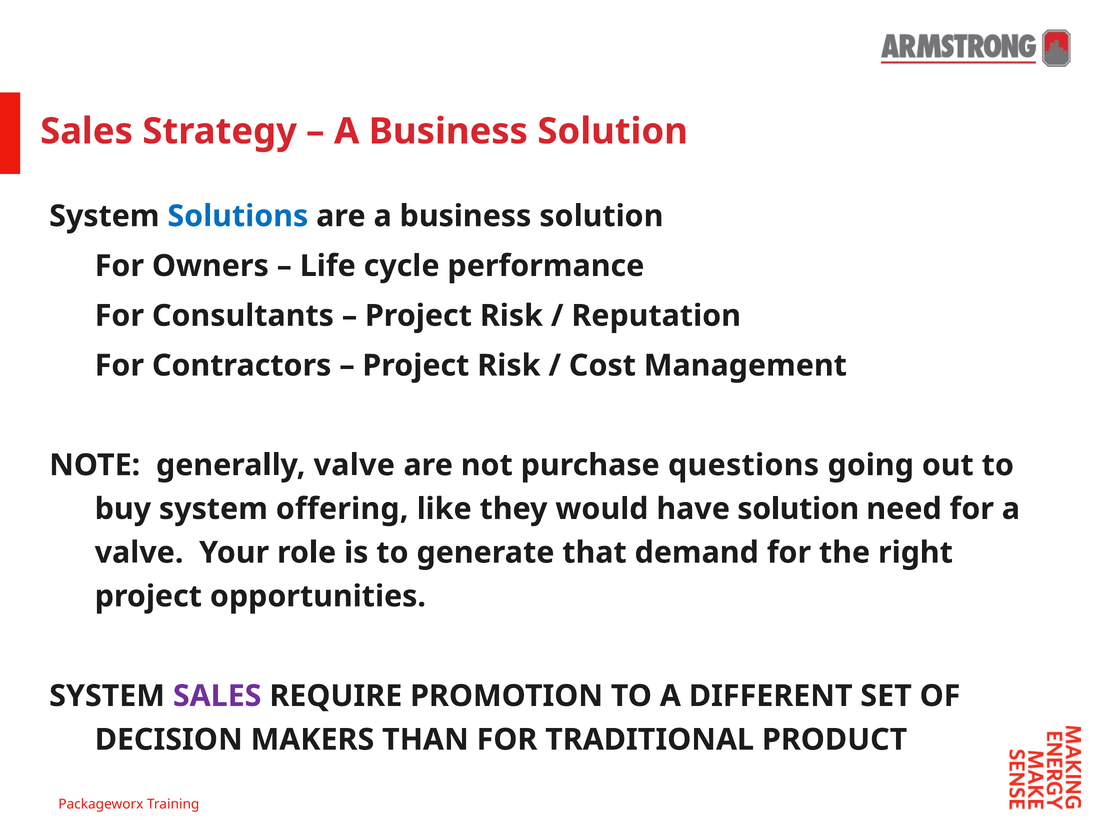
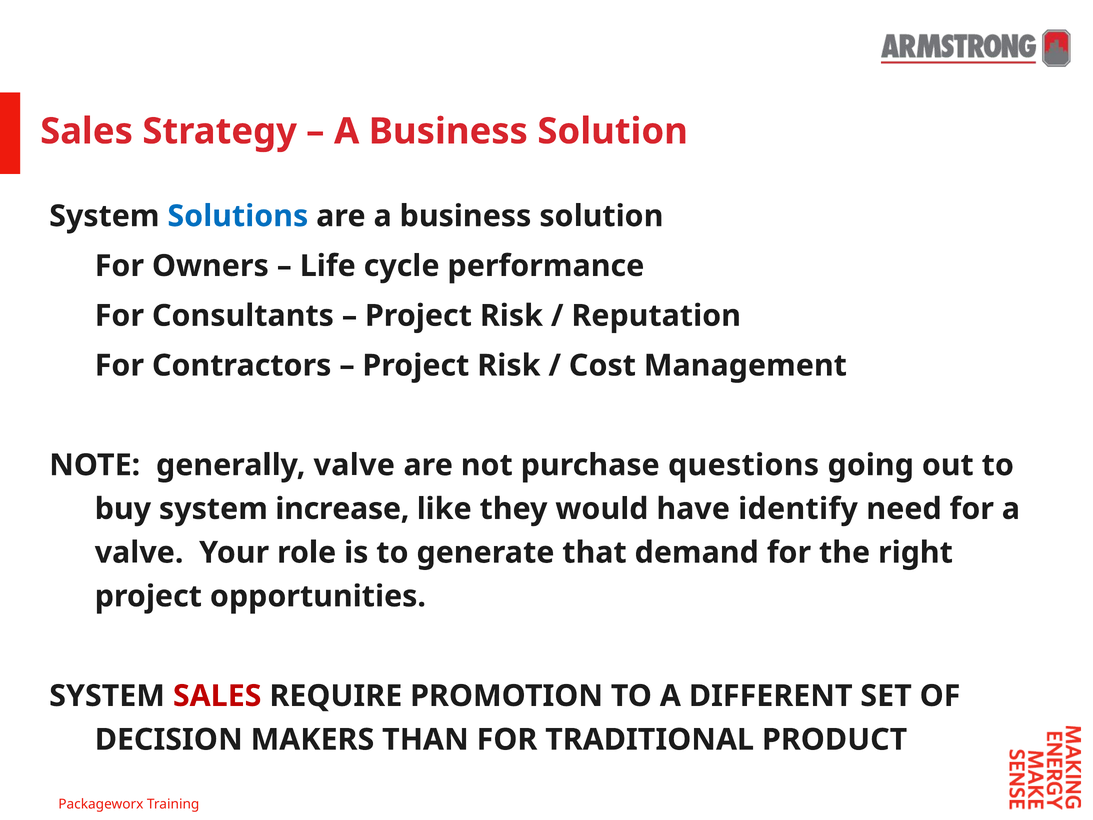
offering: offering -> increase
have solution: solution -> identify
SALES at (217, 696) colour: purple -> red
